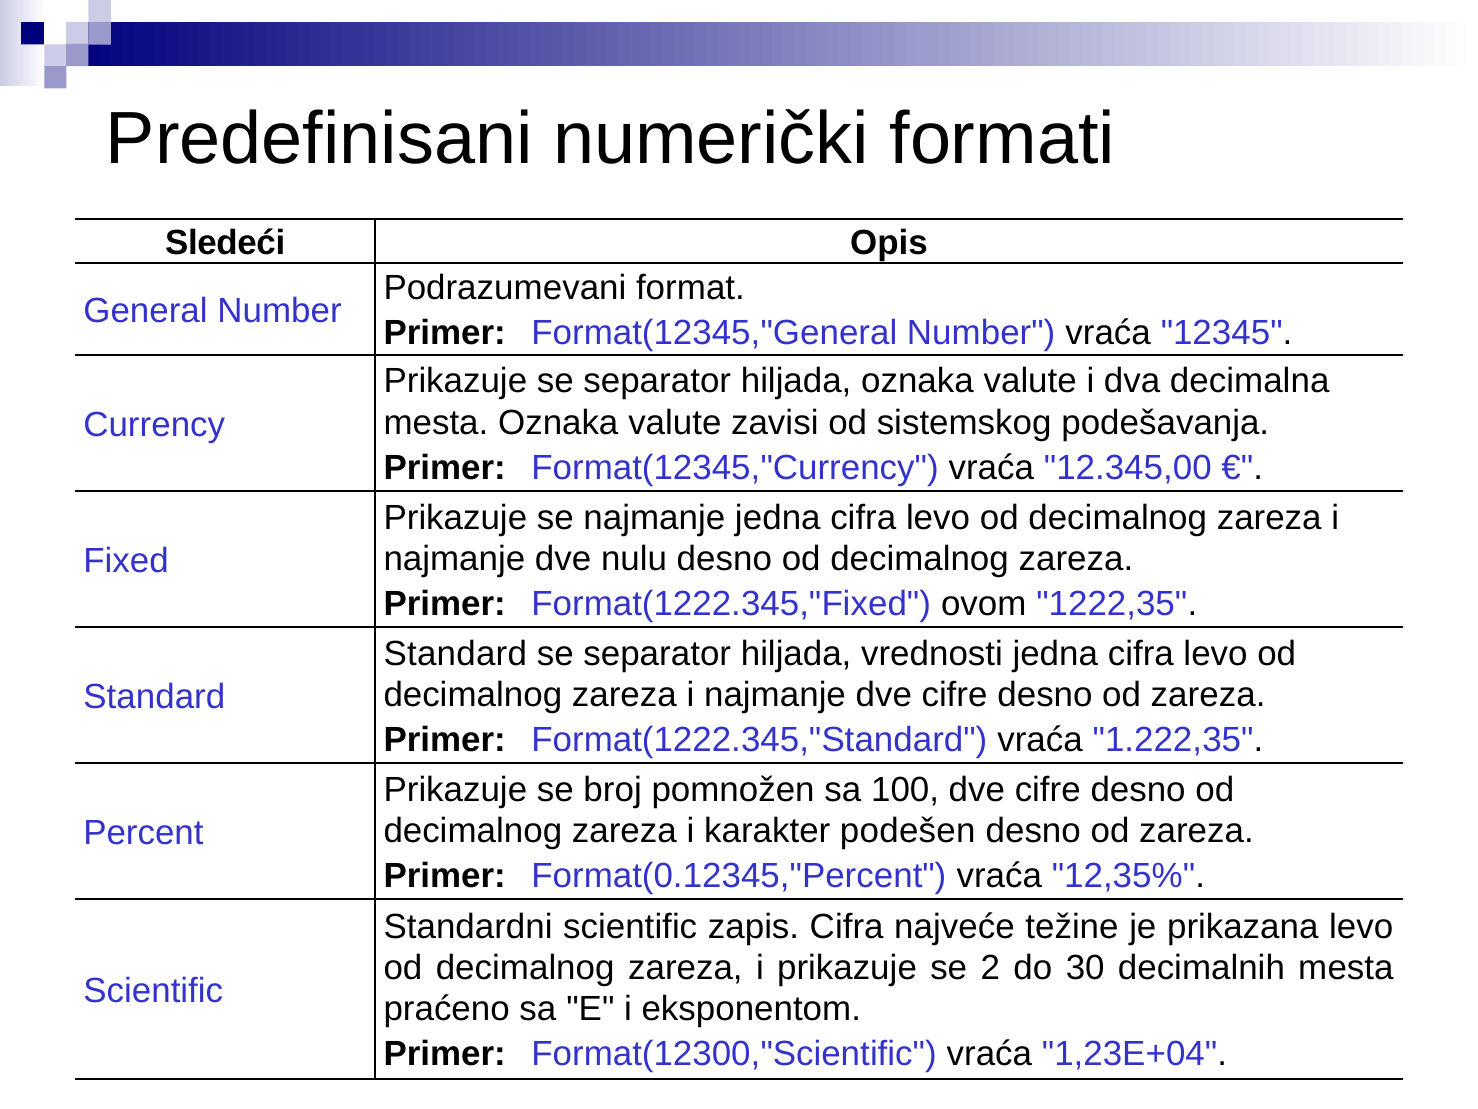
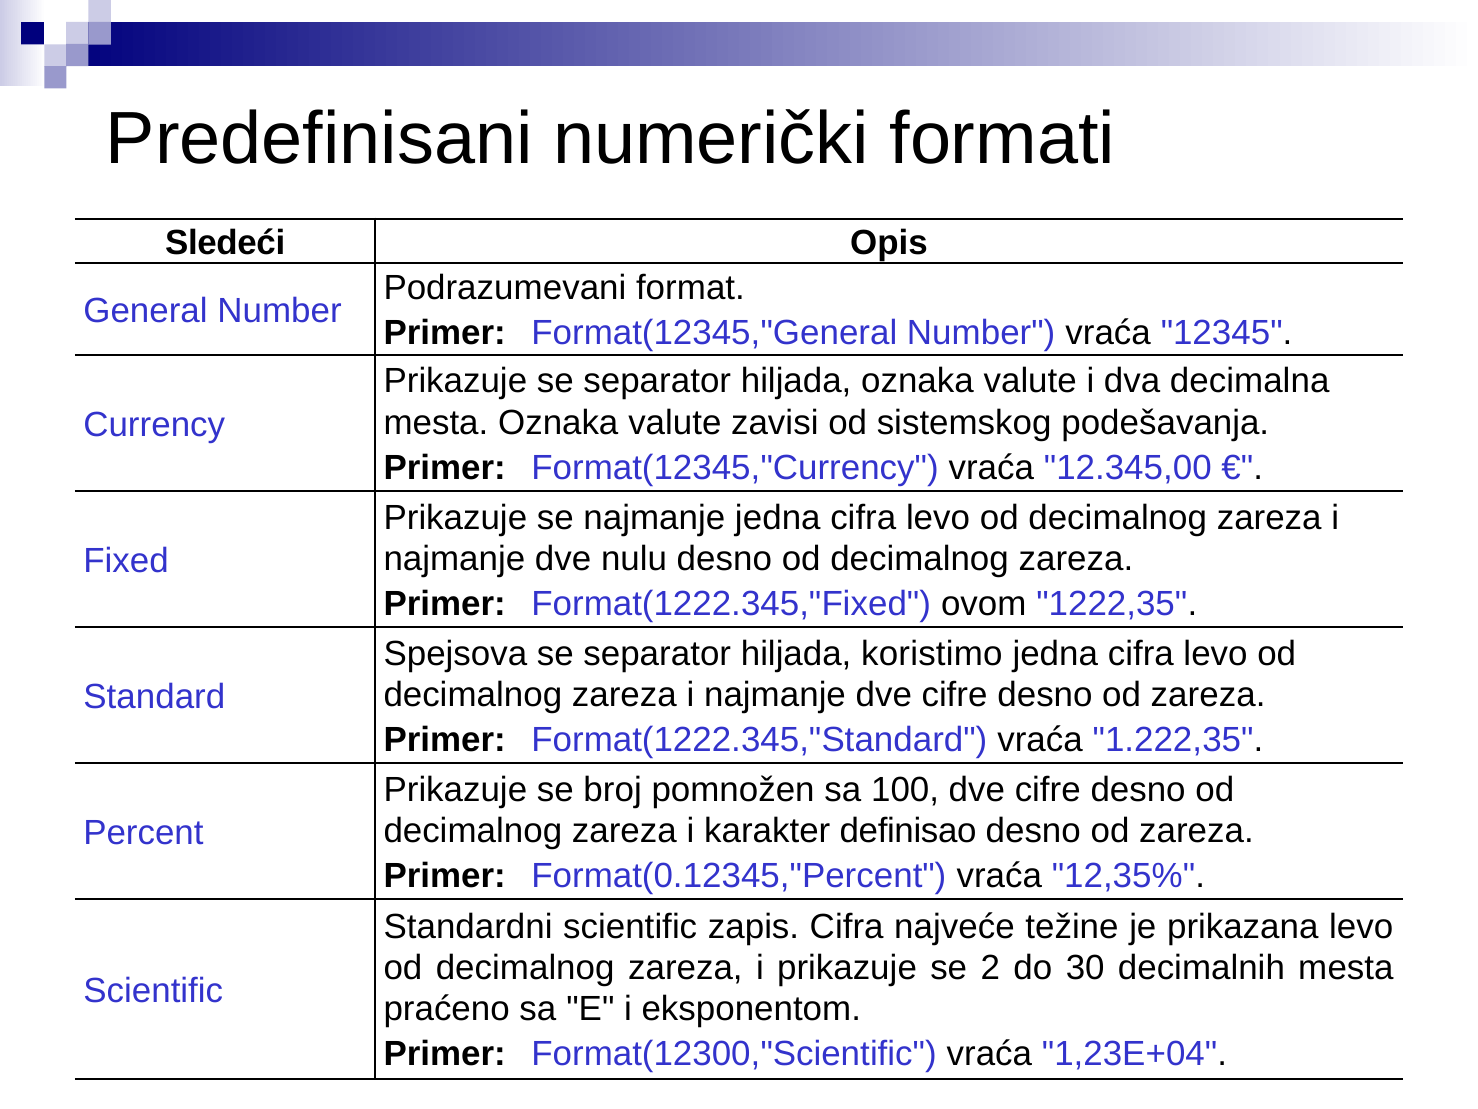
Standard at (455, 653): Standard -> Spejsova
vrednosti: vrednosti -> koristimo
podešen: podešen -> definisao
